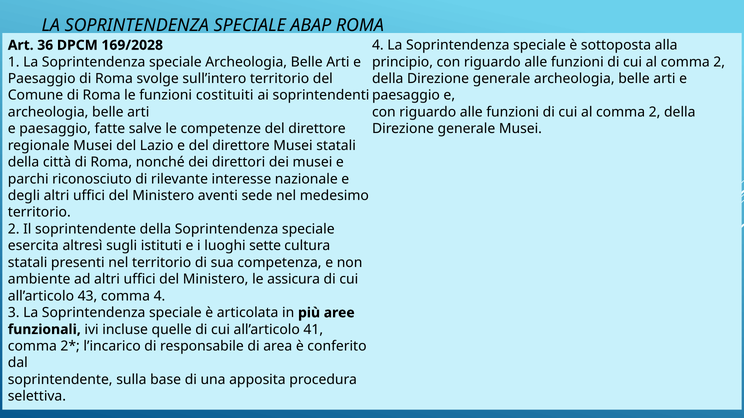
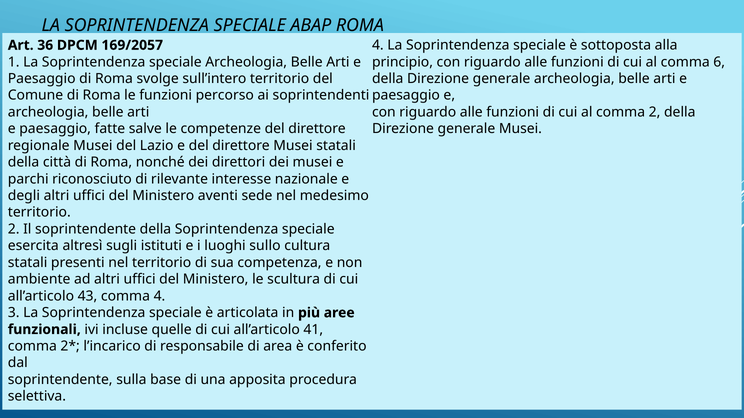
169/2028: 169/2028 -> 169/2057
2 at (719, 62): 2 -> 6
costituiti: costituiti -> percorso
sette: sette -> sullo
assicura: assicura -> scultura
